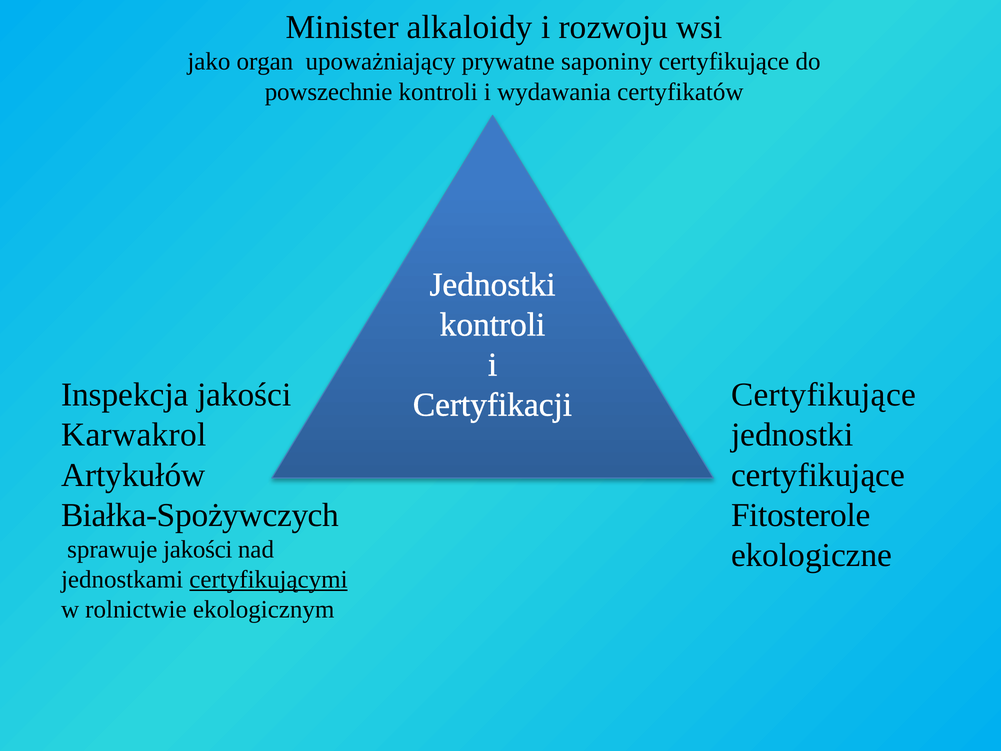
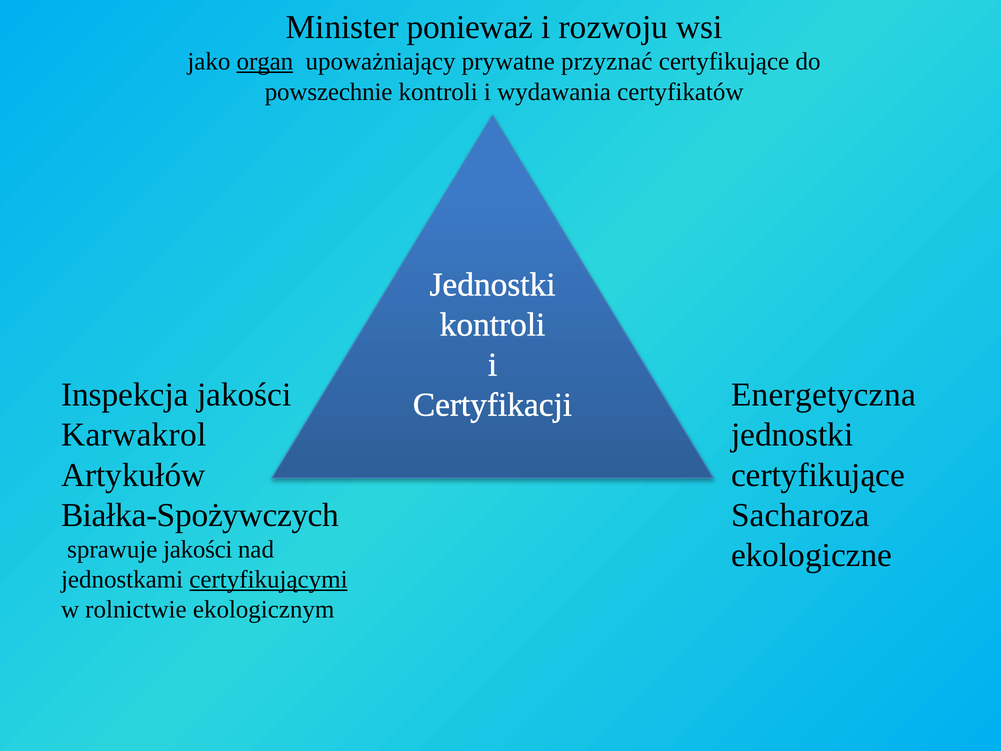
alkaloidy: alkaloidy -> ponieważ
organ underline: none -> present
saponiny: saponiny -> przyznać
Certyfikujące at (823, 395): Certyfikujące -> Energetyczna
Fitosterole: Fitosterole -> Sacharoza
